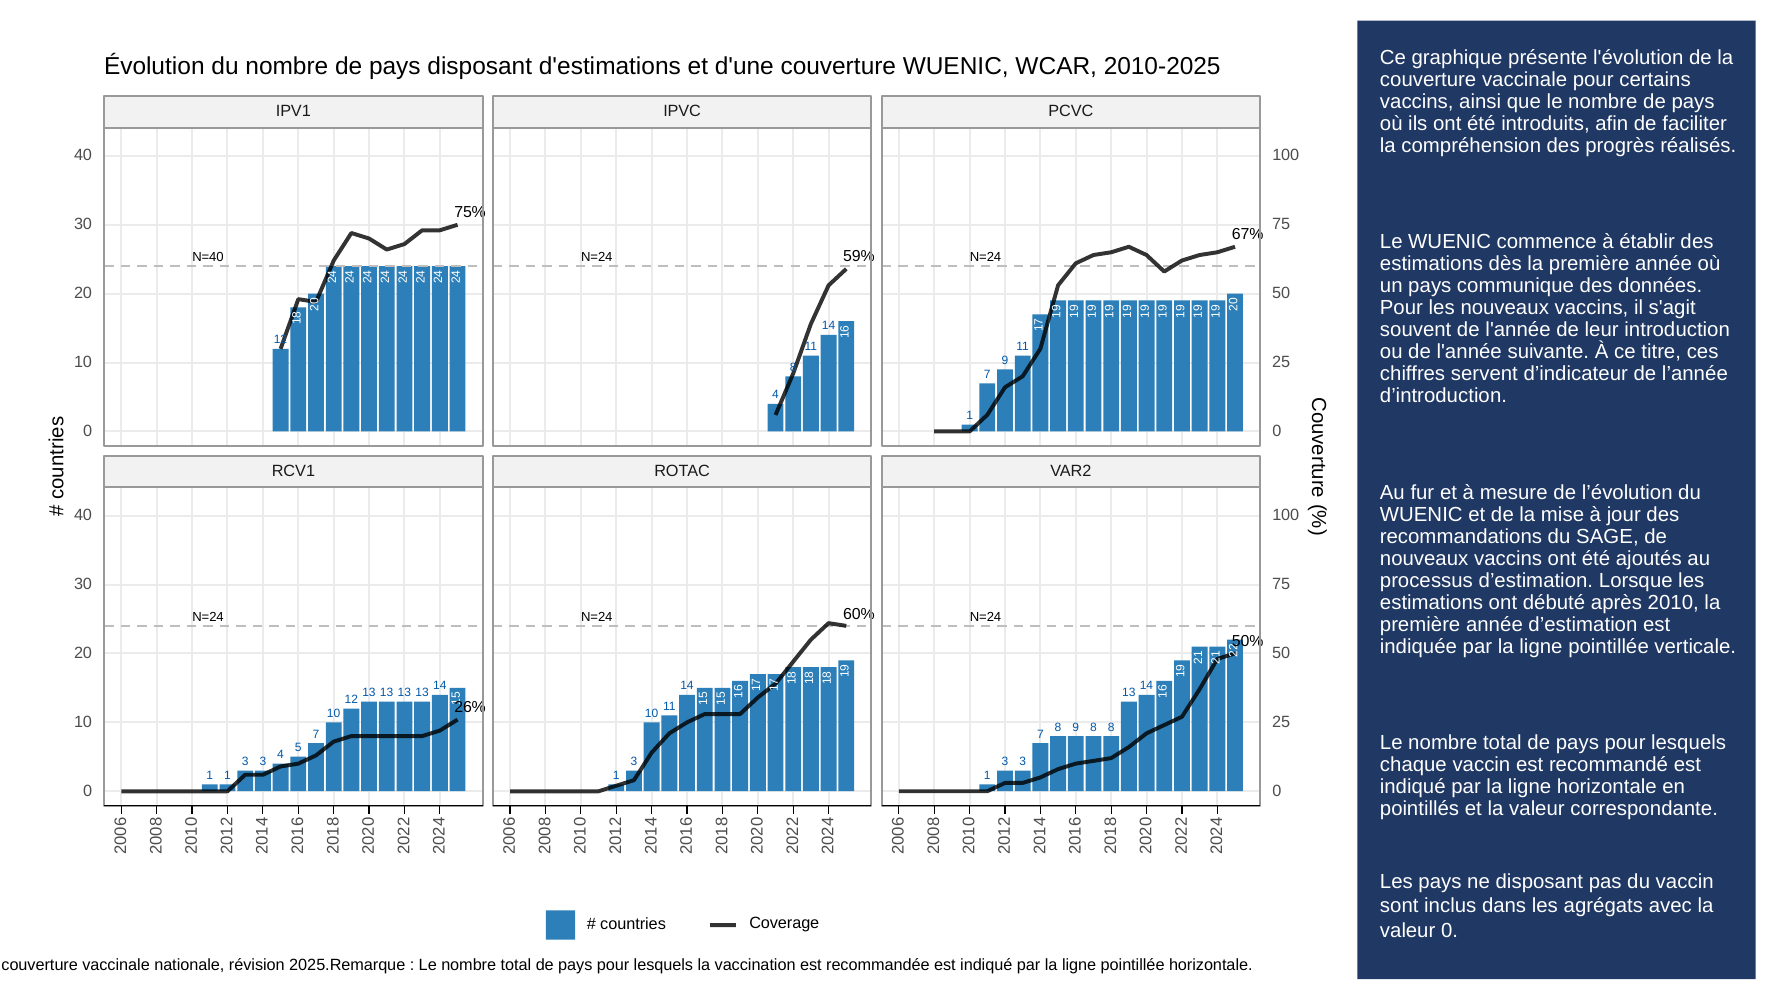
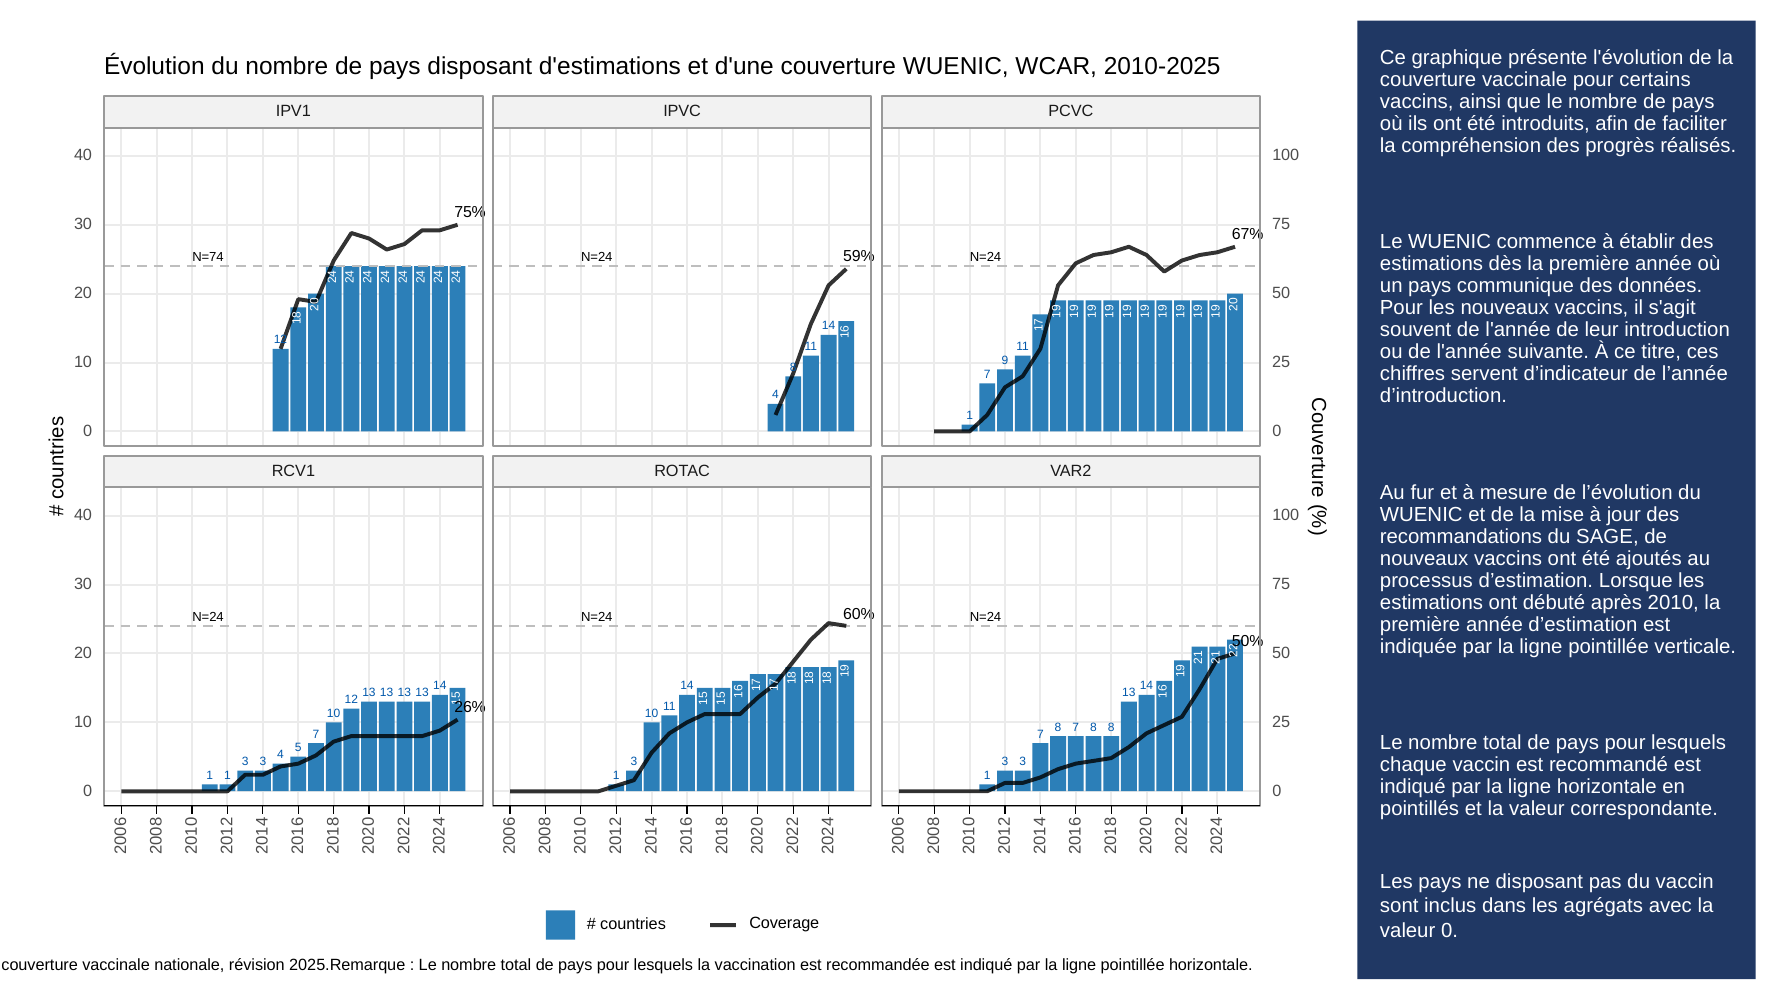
N=40: N=40 -> N=74
8 9: 9 -> 7
